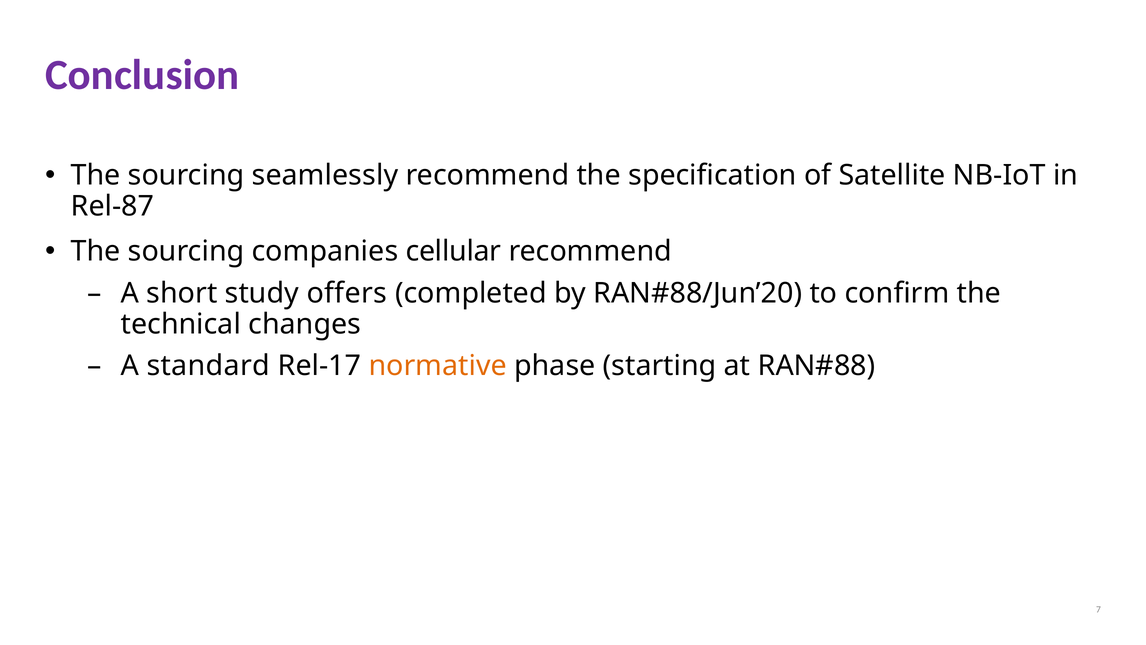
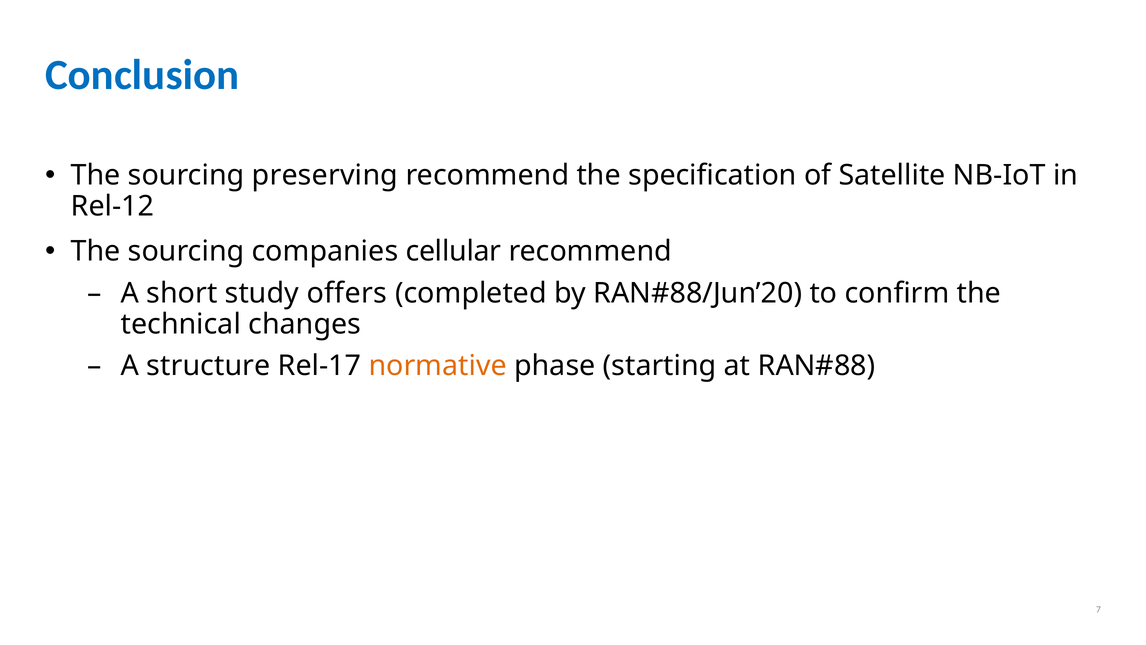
Conclusion colour: purple -> blue
seamlessly: seamlessly -> preserving
Rel-87: Rel-87 -> Rel-12
standard: standard -> structure
